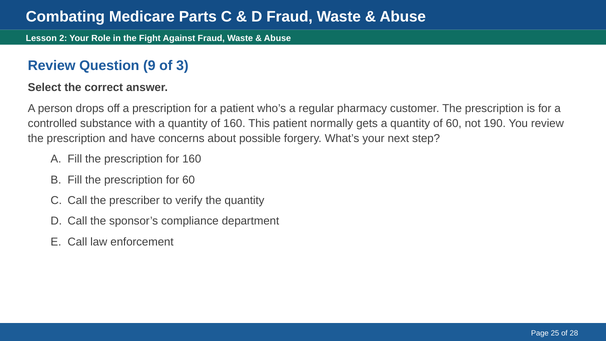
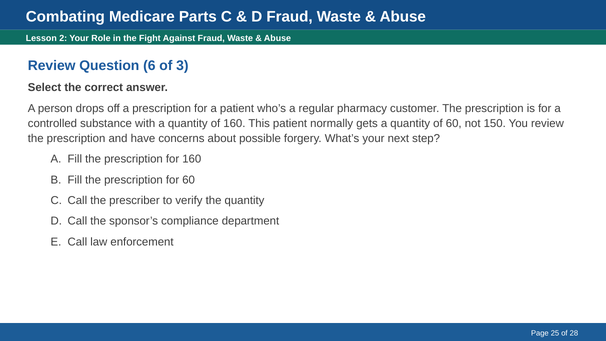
9: 9 -> 6
190: 190 -> 150
